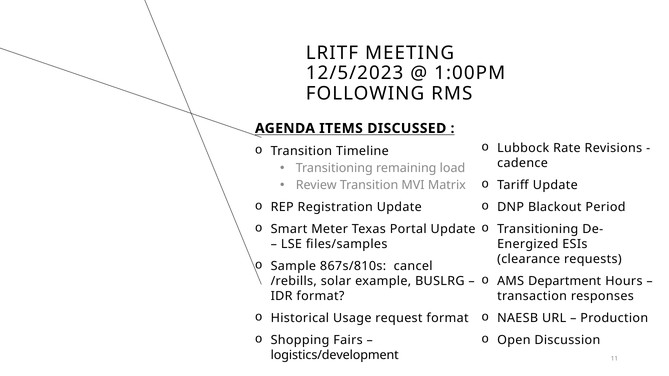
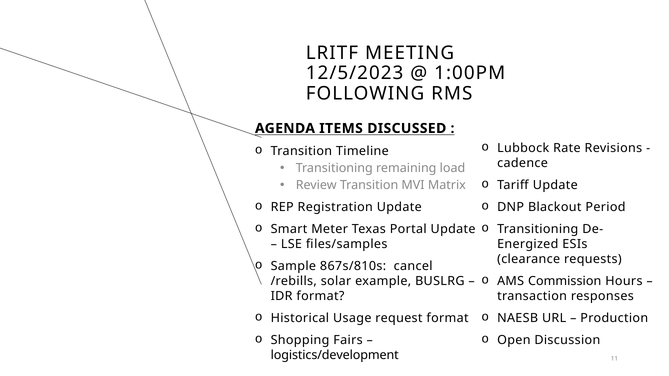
Department: Department -> Commission
